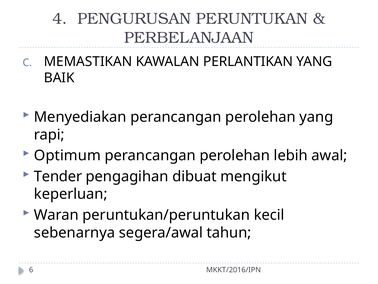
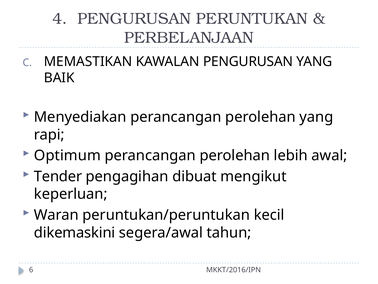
KAWALAN PERLANTIKAN: PERLANTIKAN -> PENGURUSAN
sebenarnya: sebenarnya -> dikemaskini
